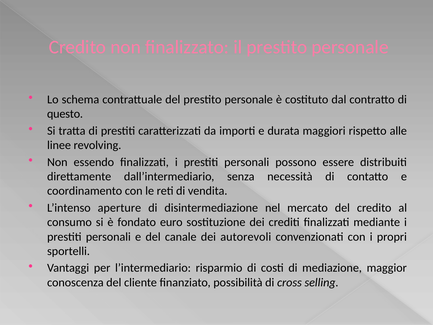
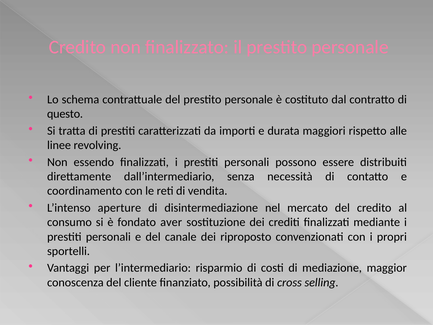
euro: euro -> aver
autorevoli: autorevoli -> riproposto
